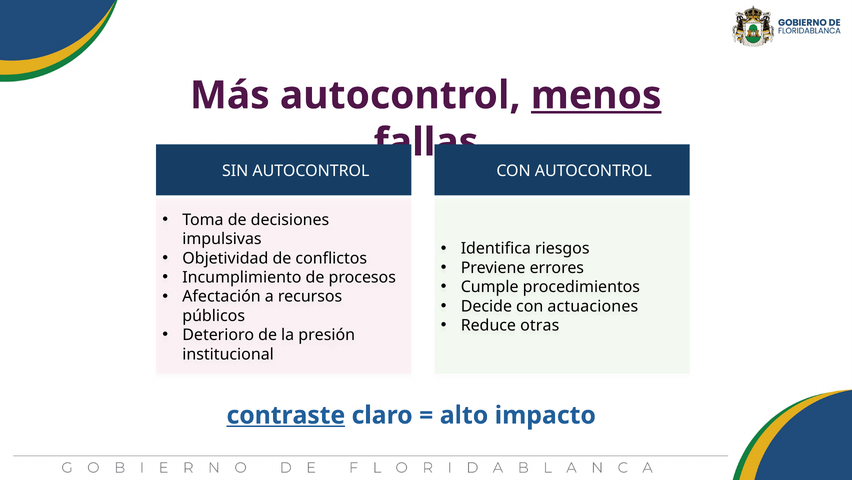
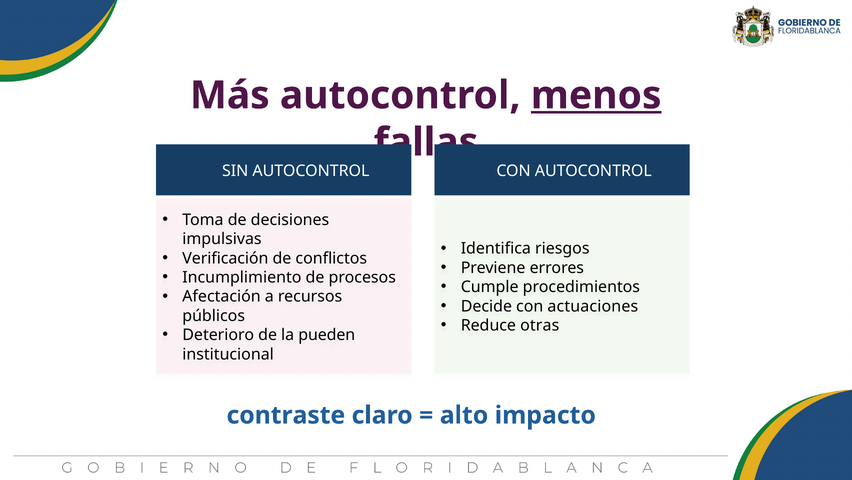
Objetividad: Objetividad -> Verificación
presión: presión -> pueden
contraste underline: present -> none
